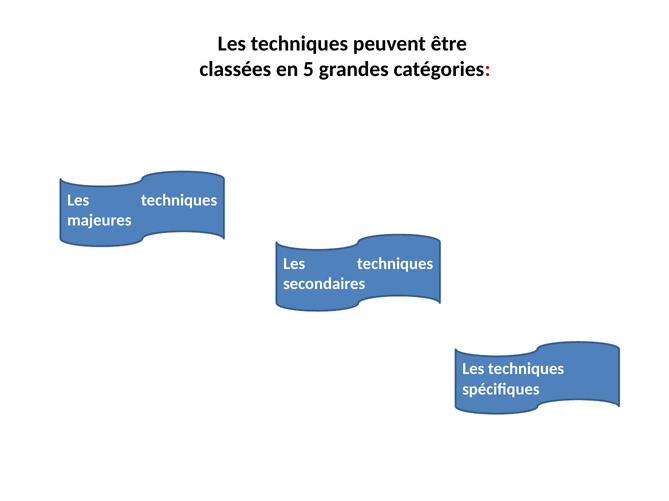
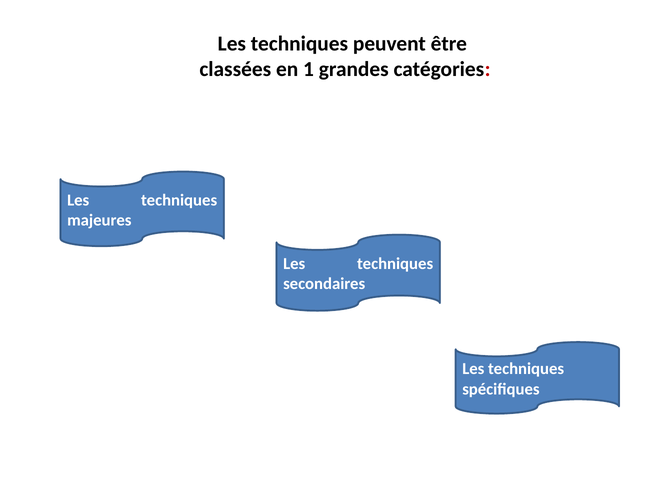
5: 5 -> 1
